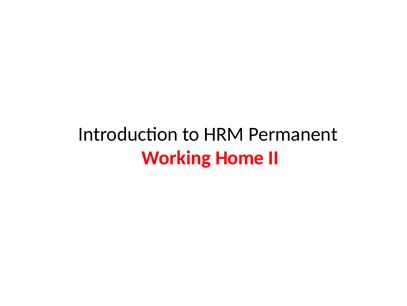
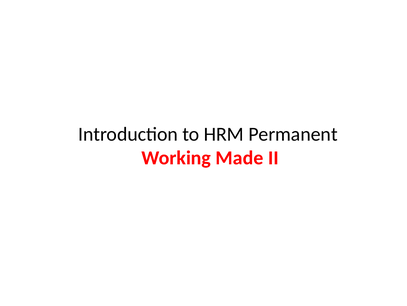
Home: Home -> Made
